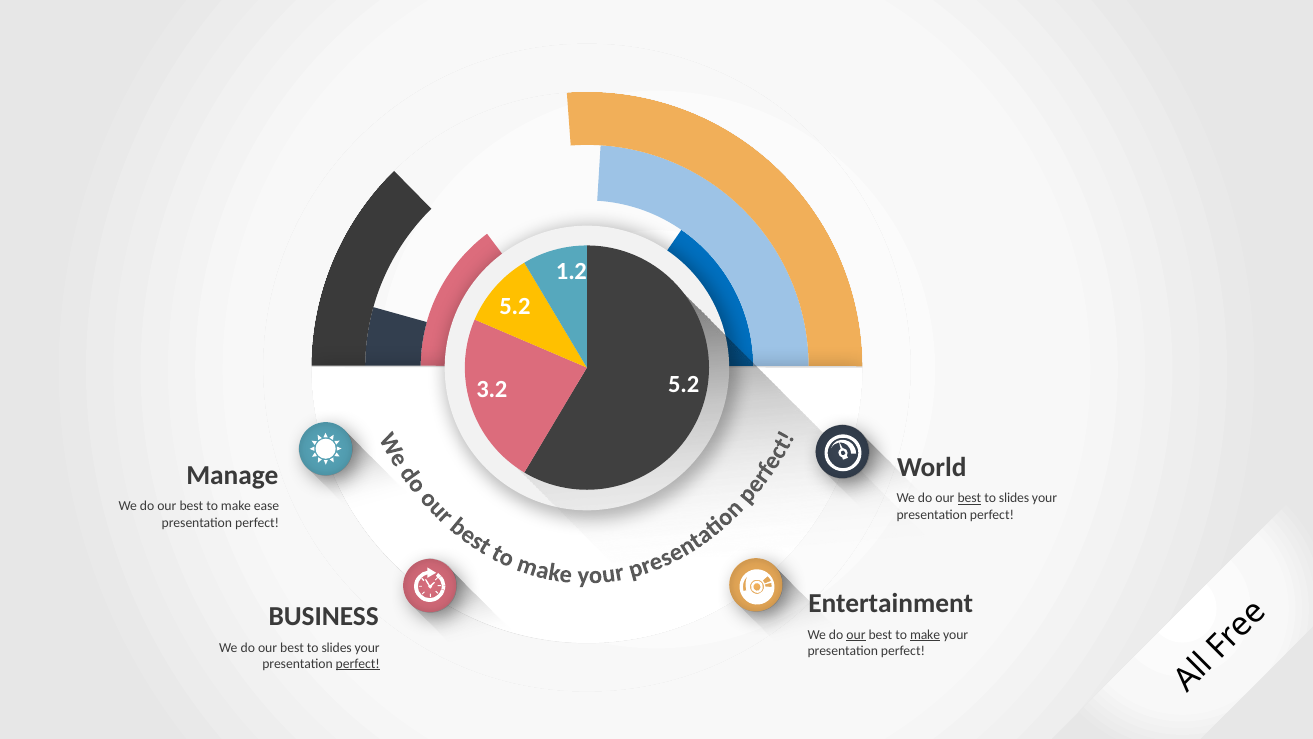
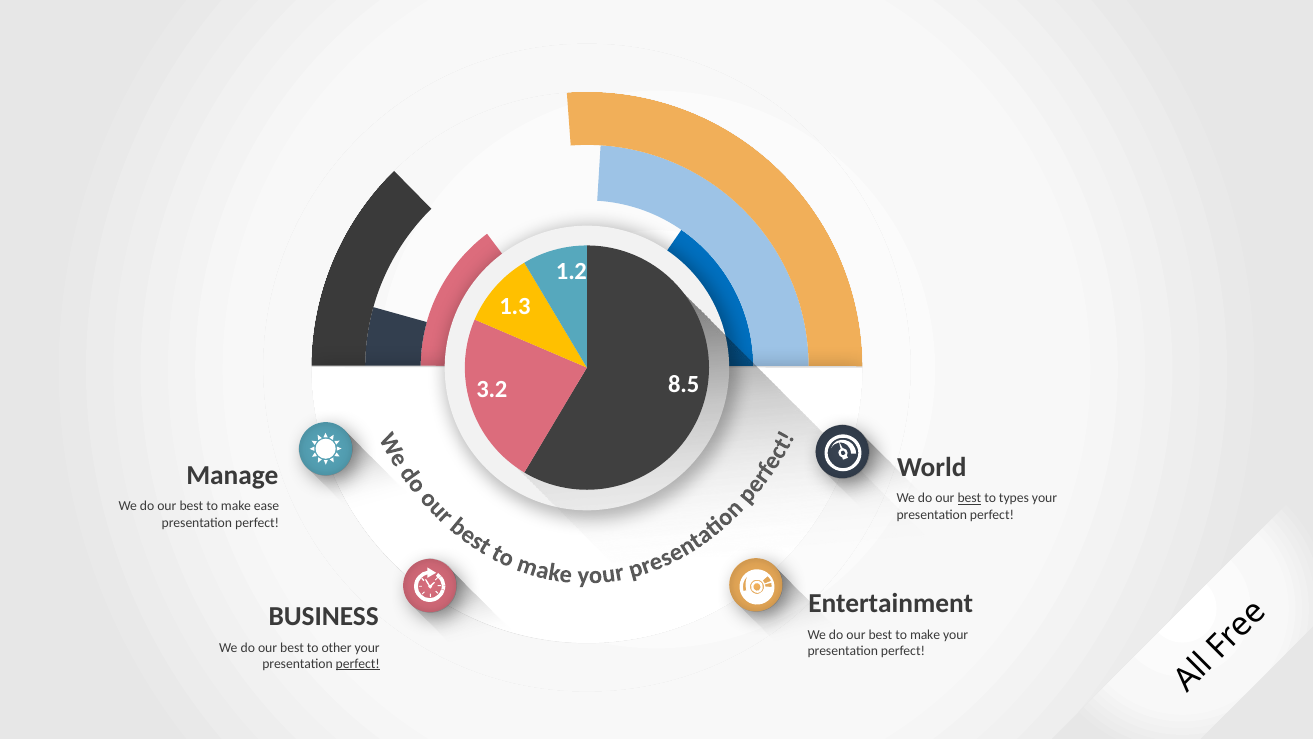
5.2 at (515, 306): 5.2 -> 1.3
5.2 at (684, 384): 5.2 -> 8.5
slides at (1014, 498): slides -> types
our at (856, 634) underline: present -> none
make at (925, 634) underline: present -> none
slides at (337, 647): slides -> other
